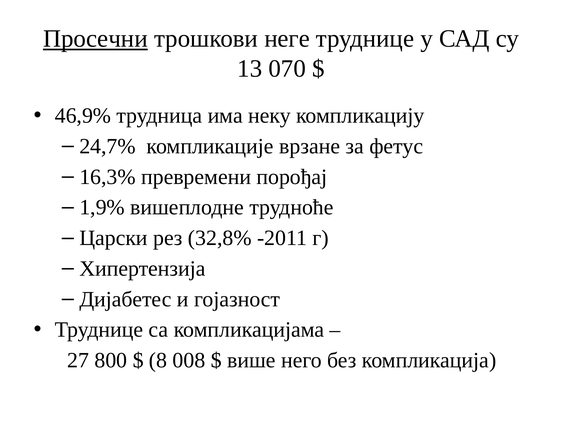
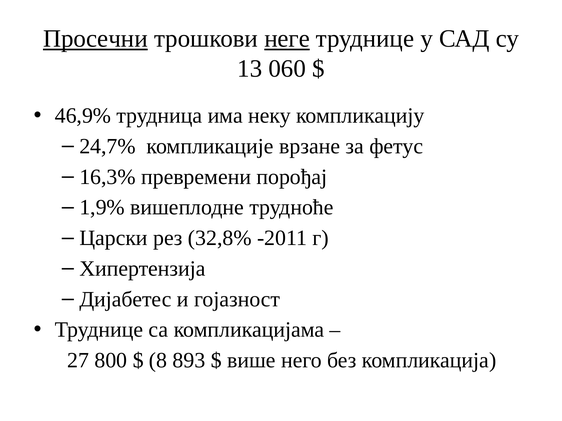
неге underline: none -> present
070: 070 -> 060
008: 008 -> 893
